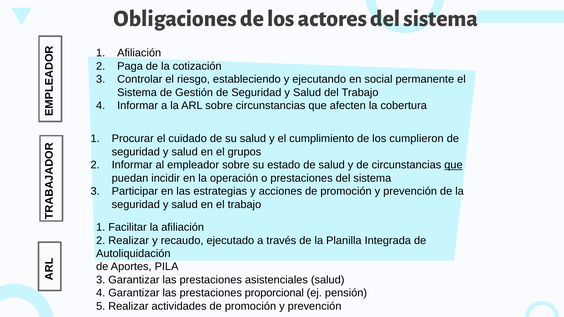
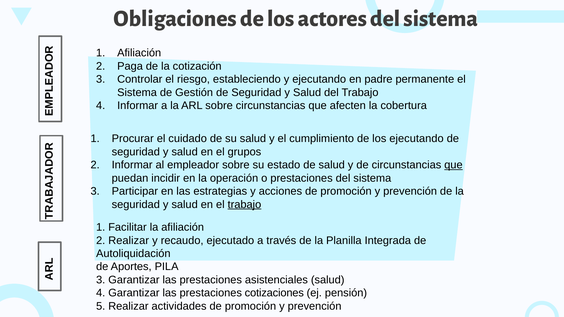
social: social -> padre
los cumplieron: cumplieron -> ejecutando
trabajo at (244, 205) underline: none -> present
proporcional: proporcional -> cotizaciones
